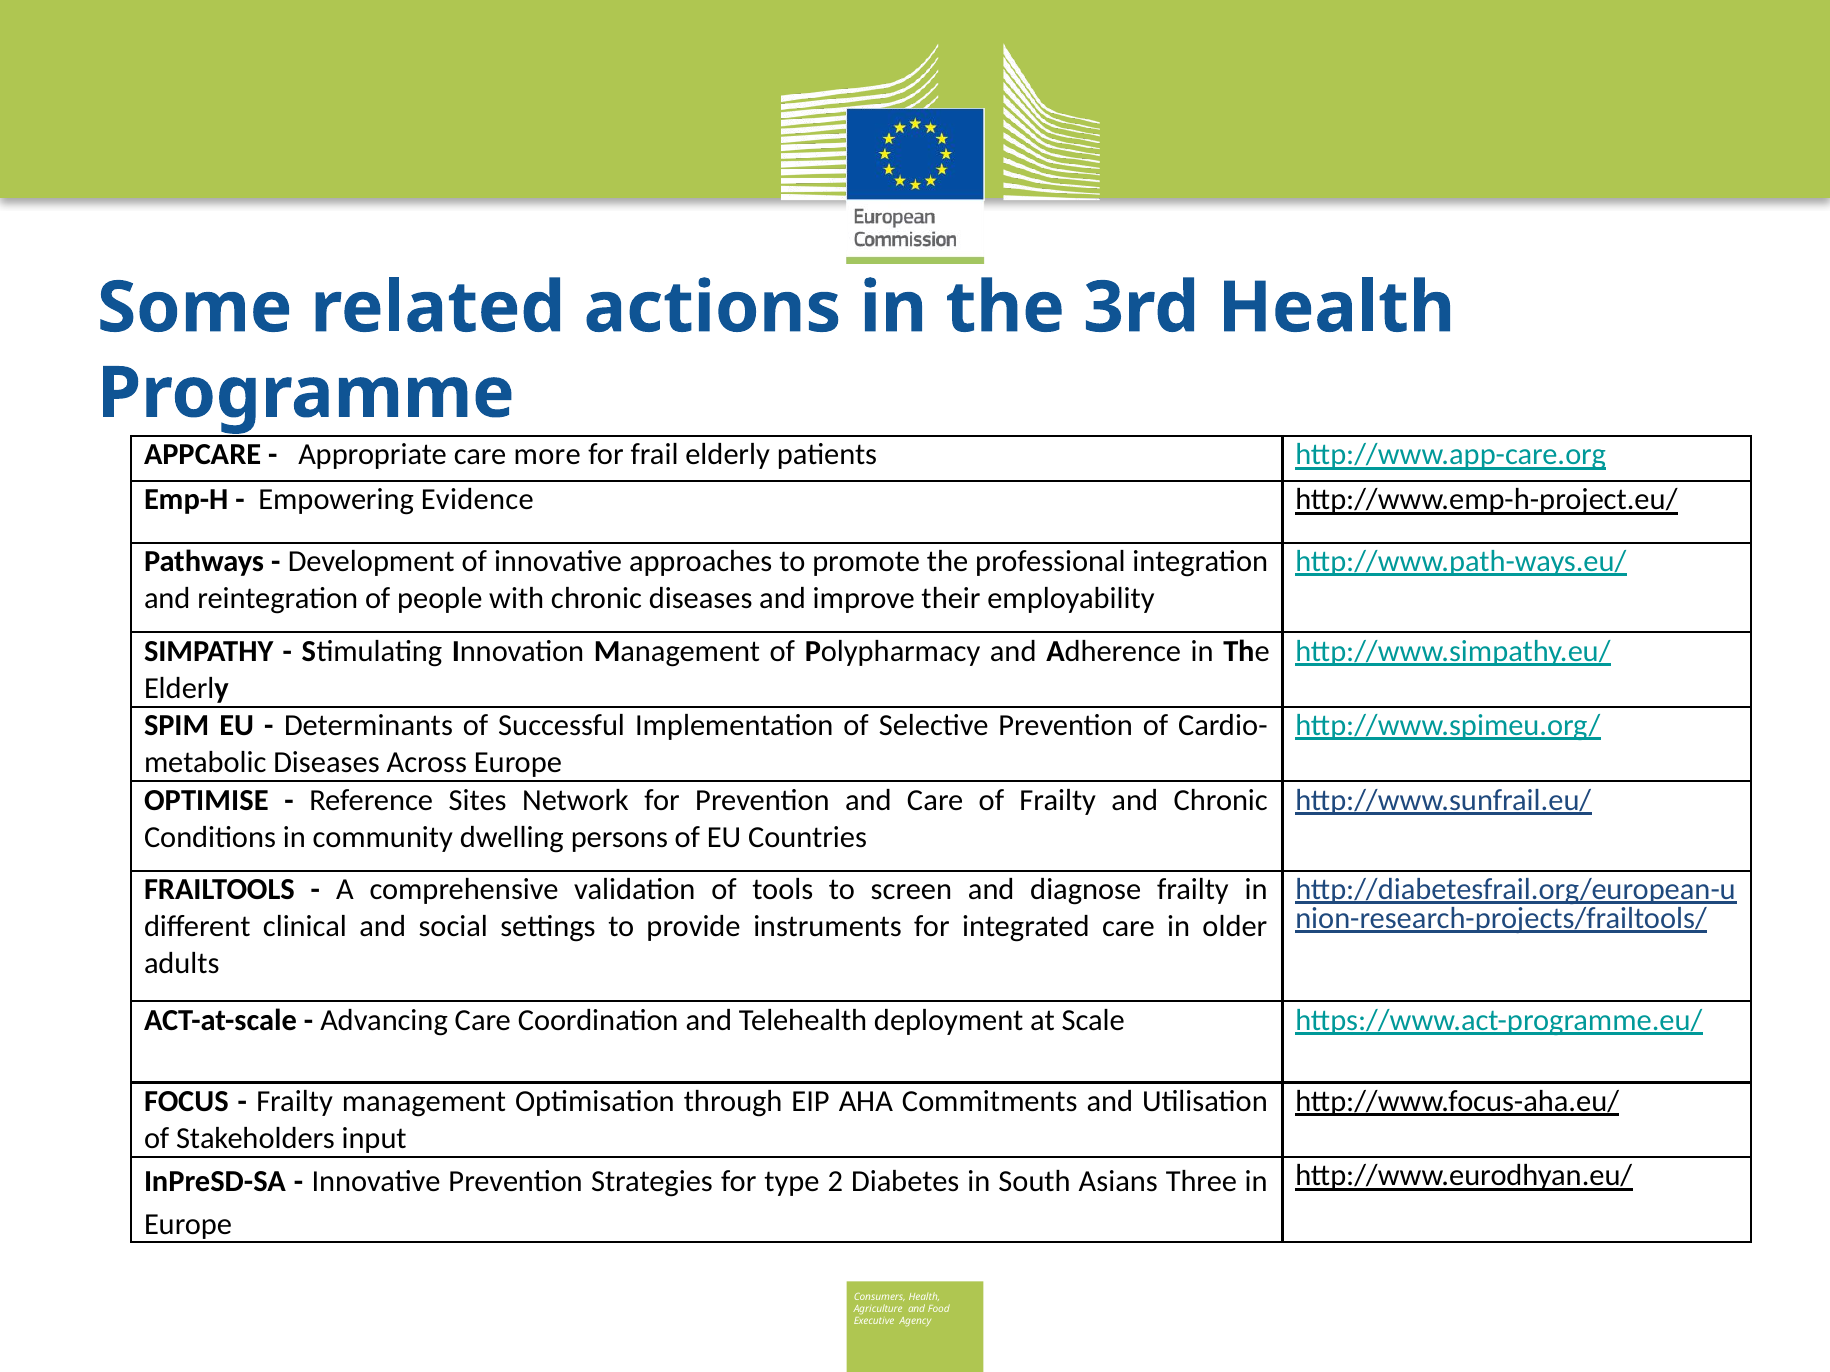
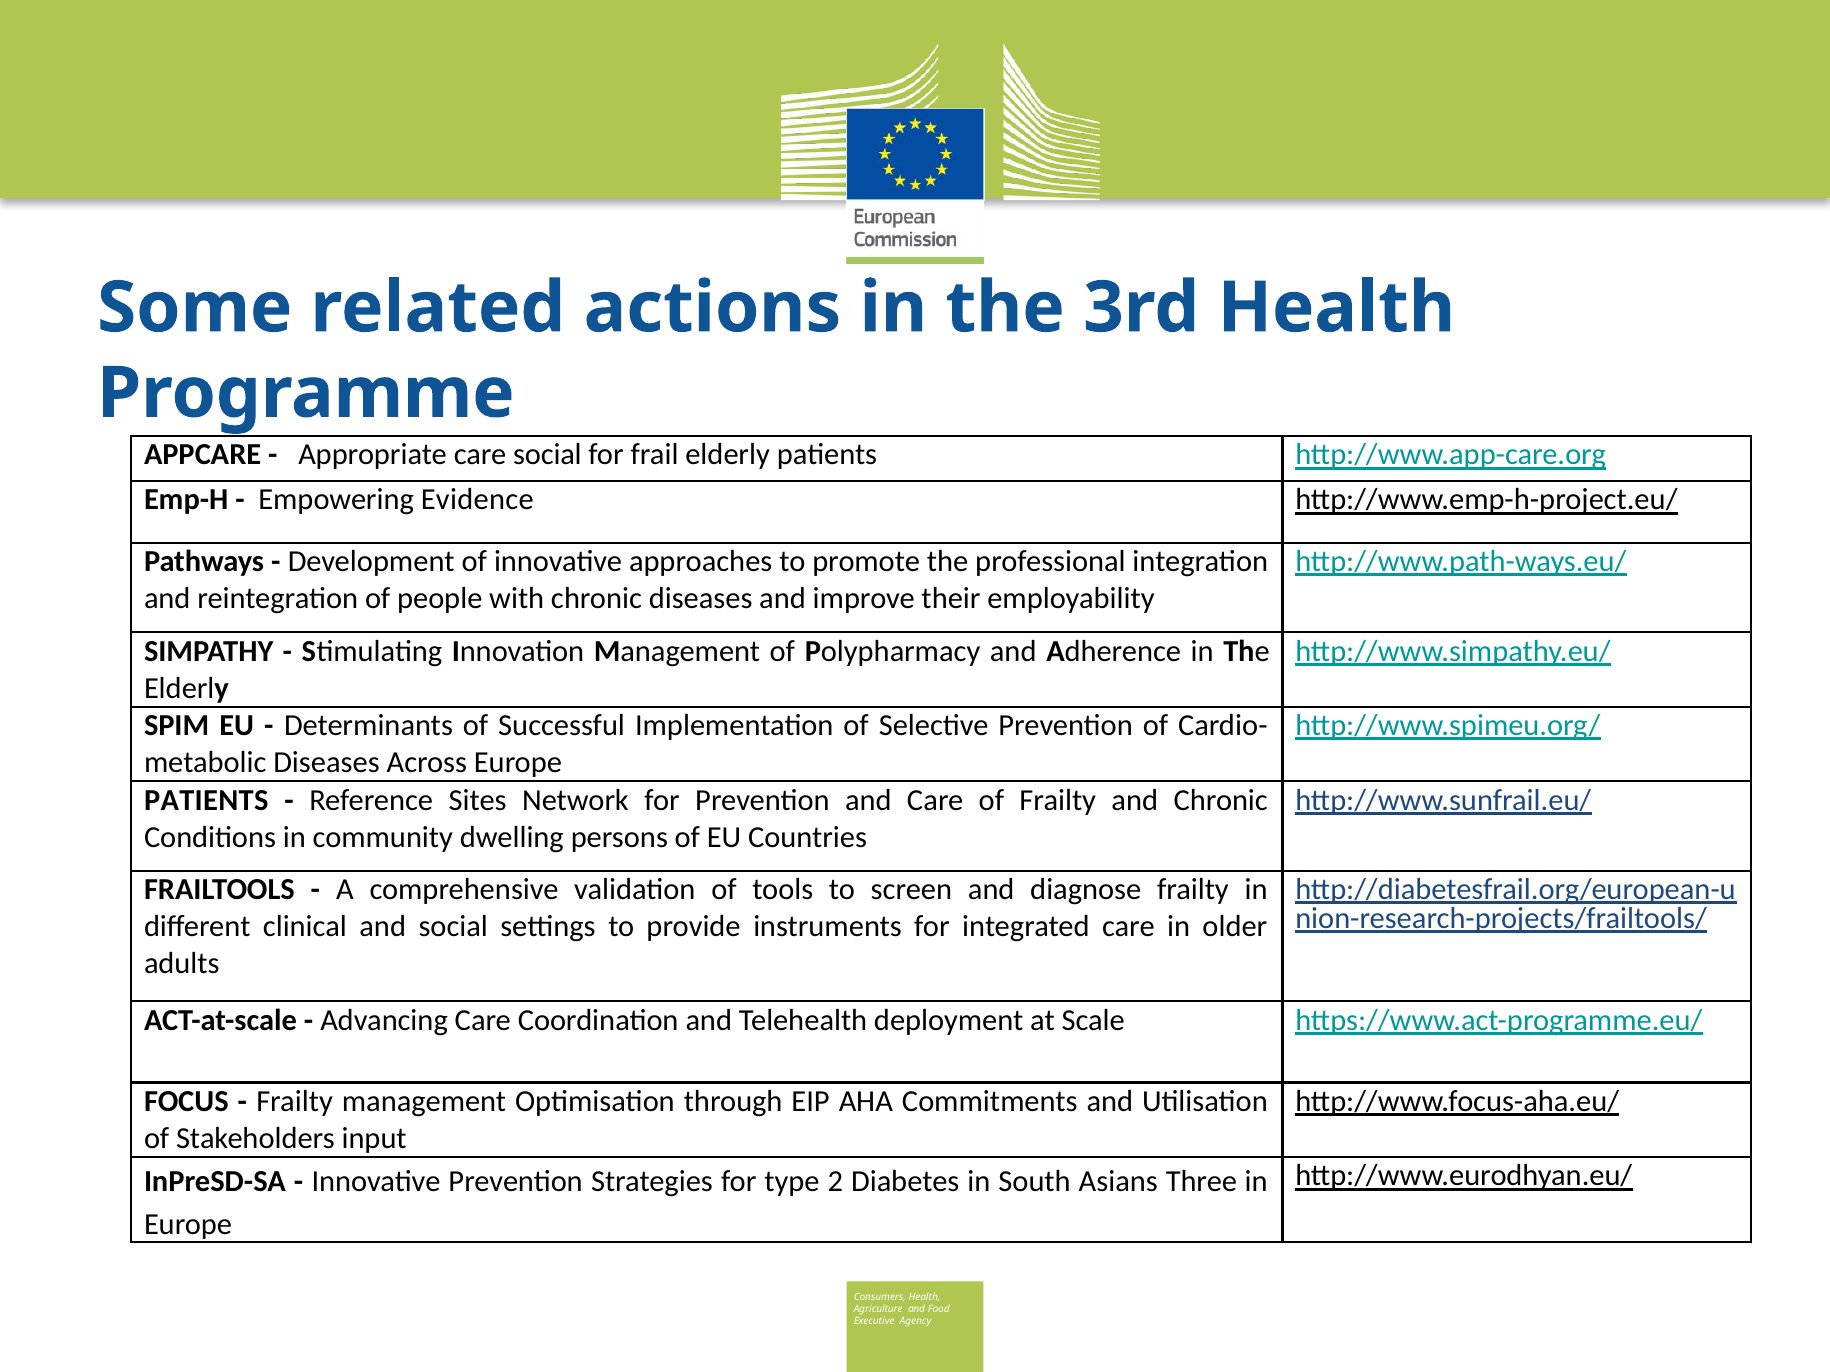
care more: more -> social
OPTIMISE at (206, 800): OPTIMISE -> PATIENTS
